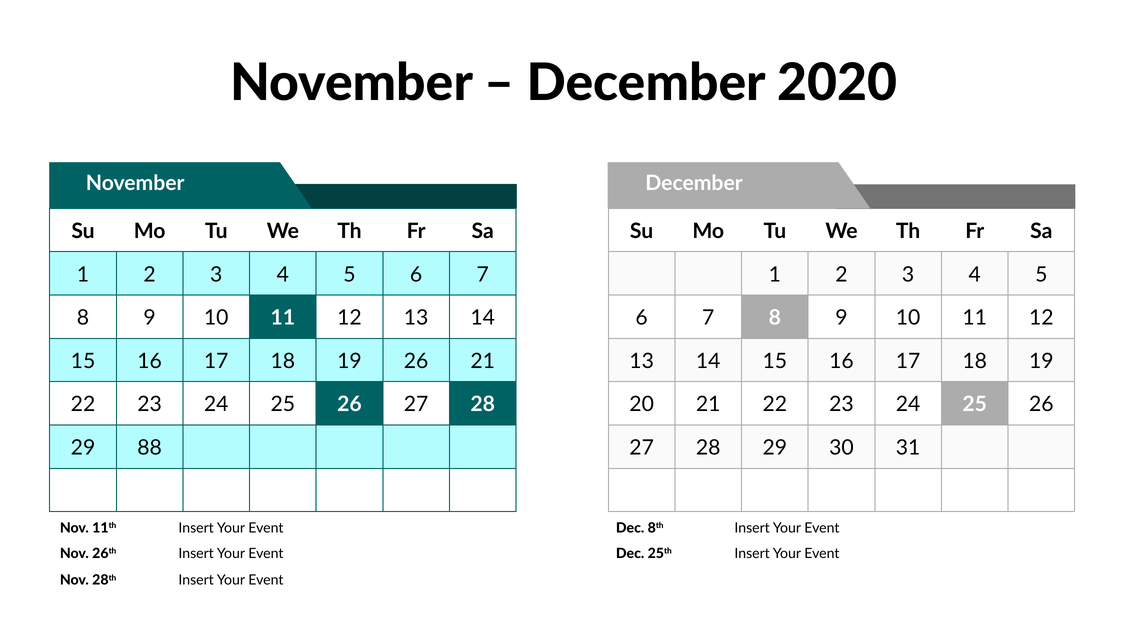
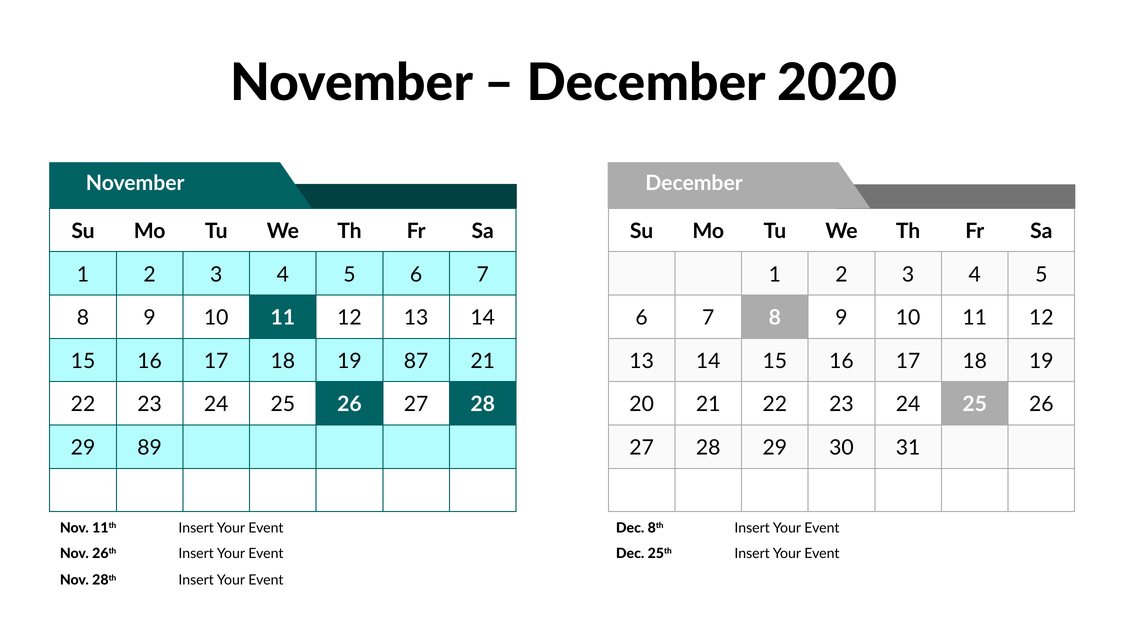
19 26: 26 -> 87
88: 88 -> 89
